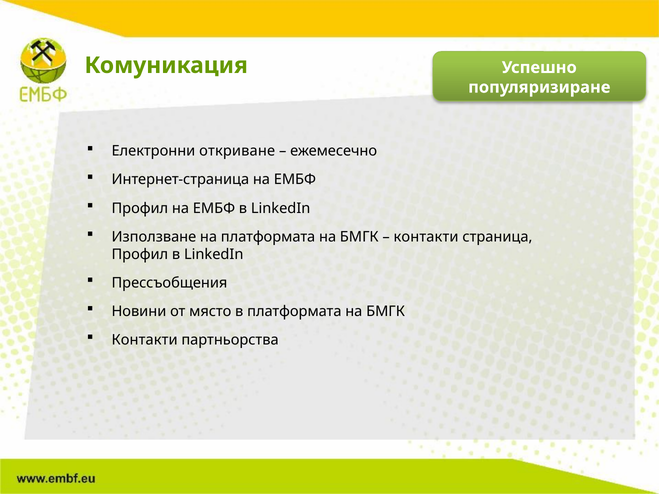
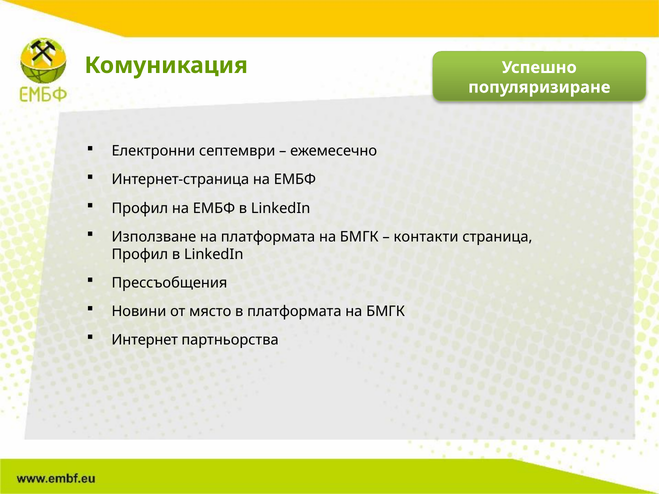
откриване: откриване -> септември
Контакти at (145, 340): Контакти -> Интернет
